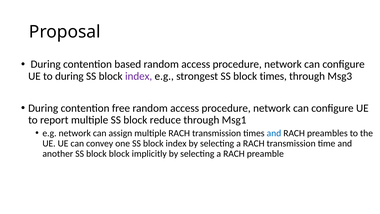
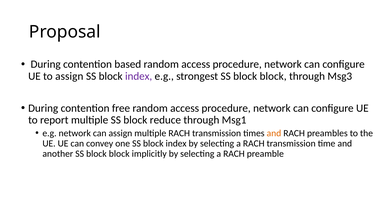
to during: during -> assign
strongest SS block times: times -> block
and at (274, 133) colour: blue -> orange
